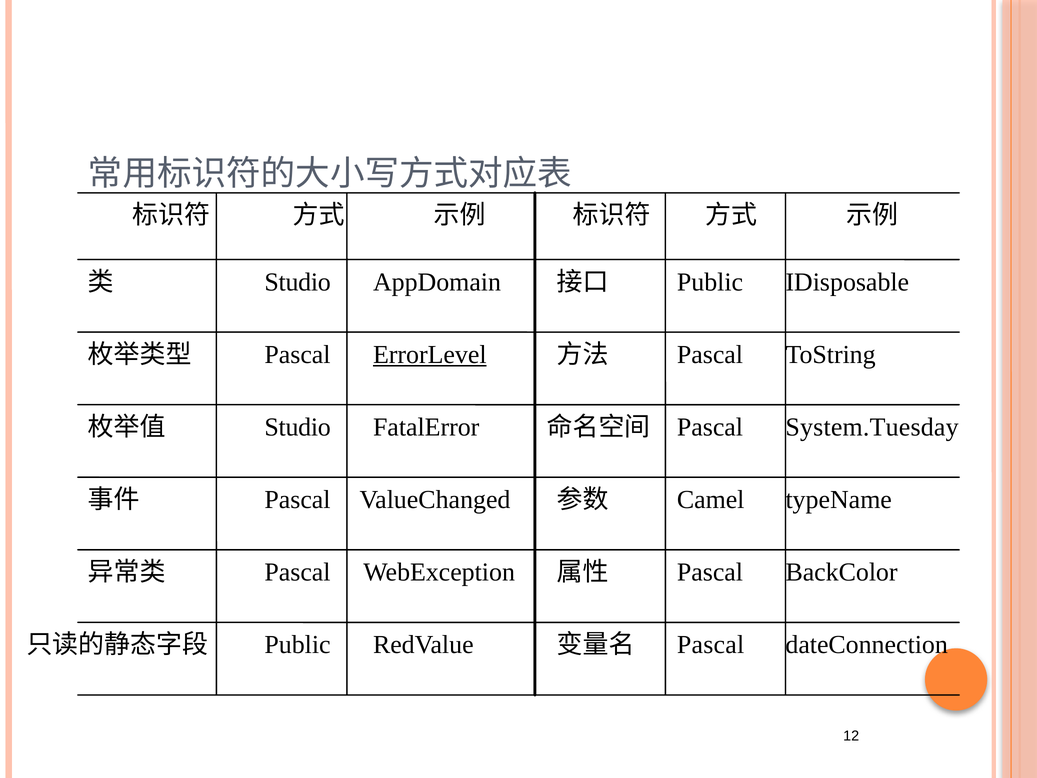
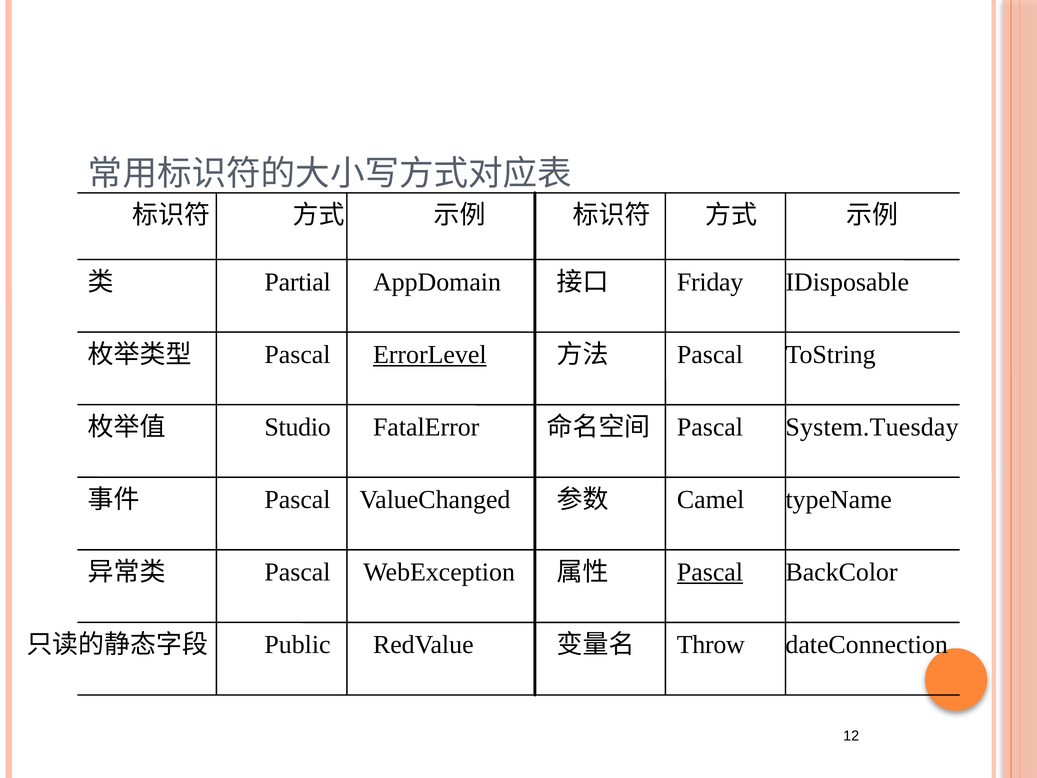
Studio at (298, 282): Studio -> Partial
Public at (710, 282): Public -> Friday
Pascal at (710, 572) underline: none -> present
Pascal at (711, 645): Pascal -> Throw
